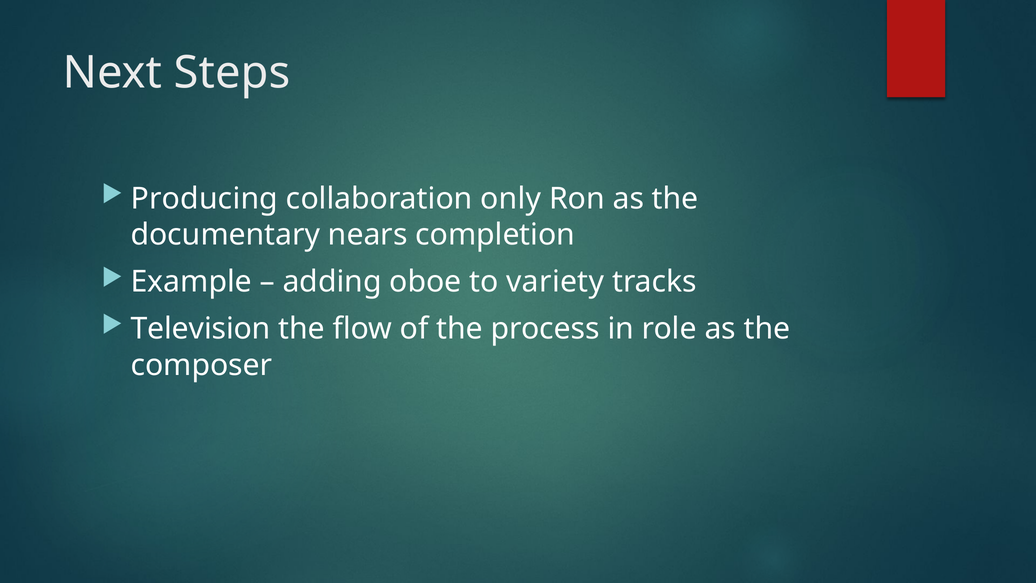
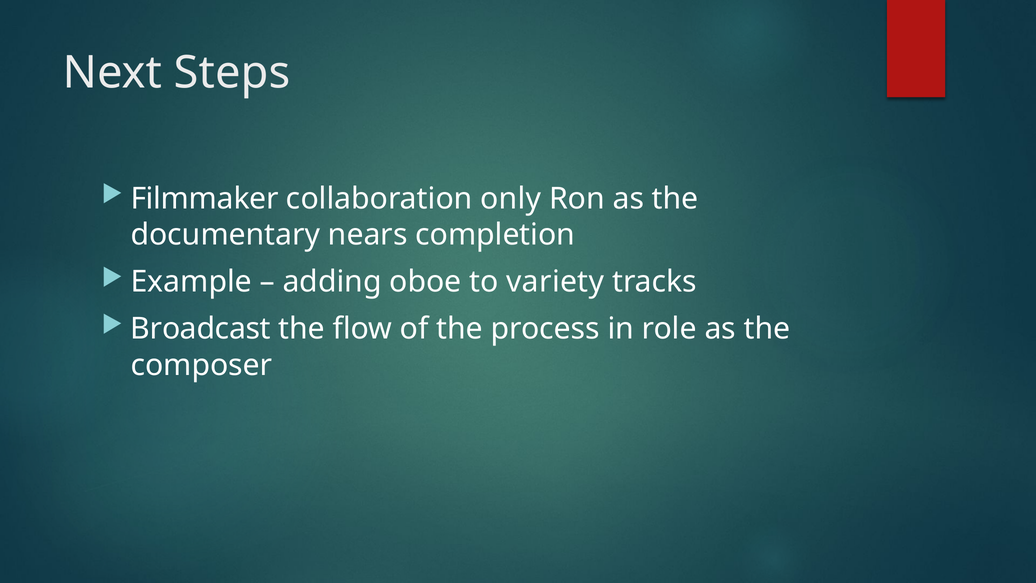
Producing: Producing -> Filmmaker
Television: Television -> Broadcast
